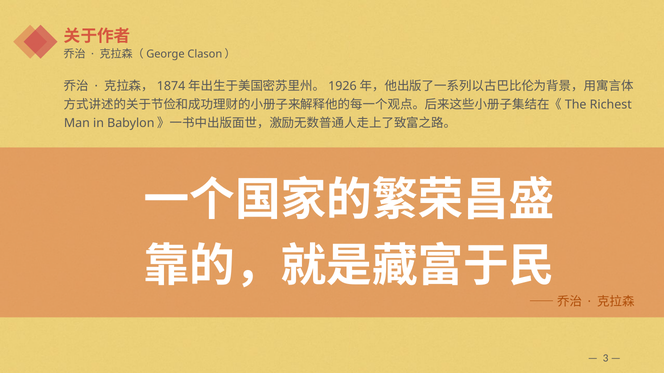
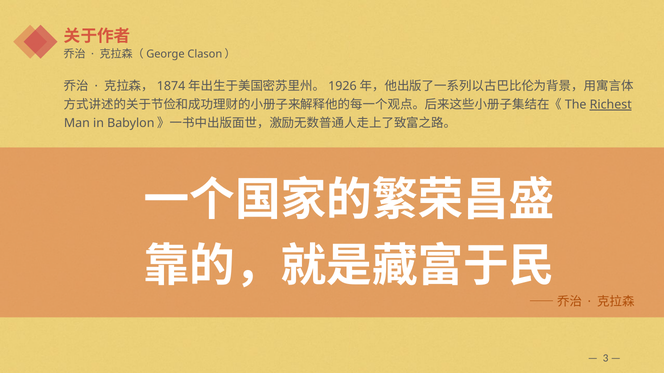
Richest underline: none -> present
